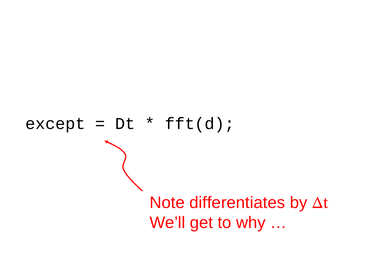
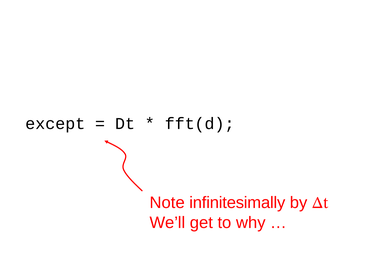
differentiates: differentiates -> infinitesimally
